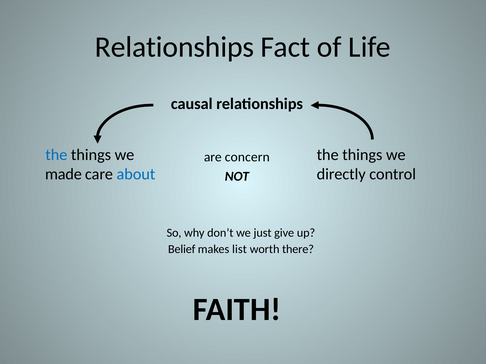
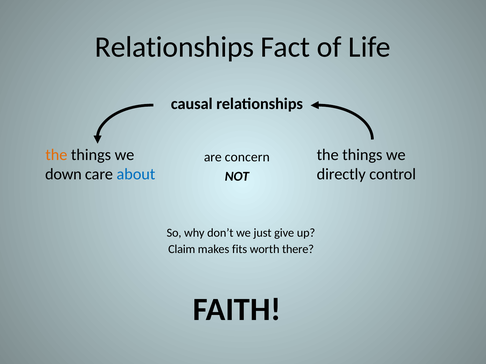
the at (56, 155) colour: blue -> orange
made: made -> down
Belief: Belief -> Claim
list: list -> fits
